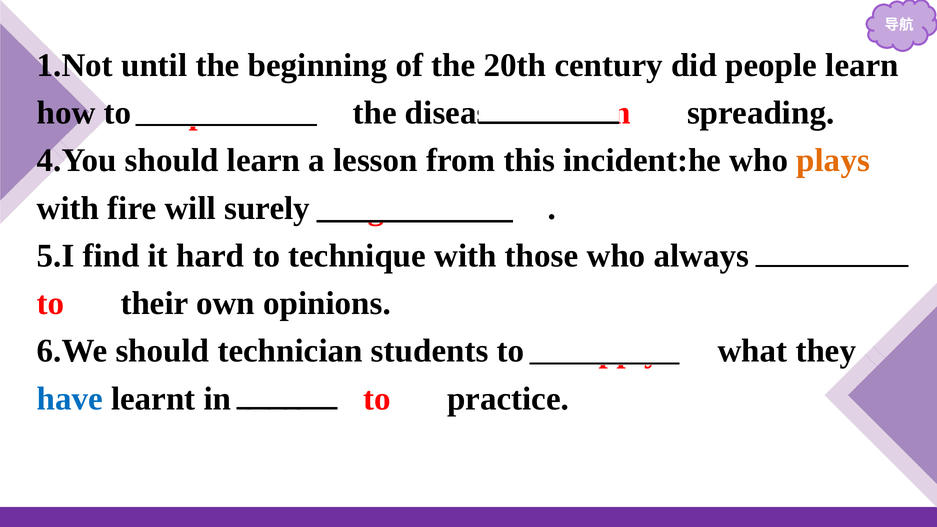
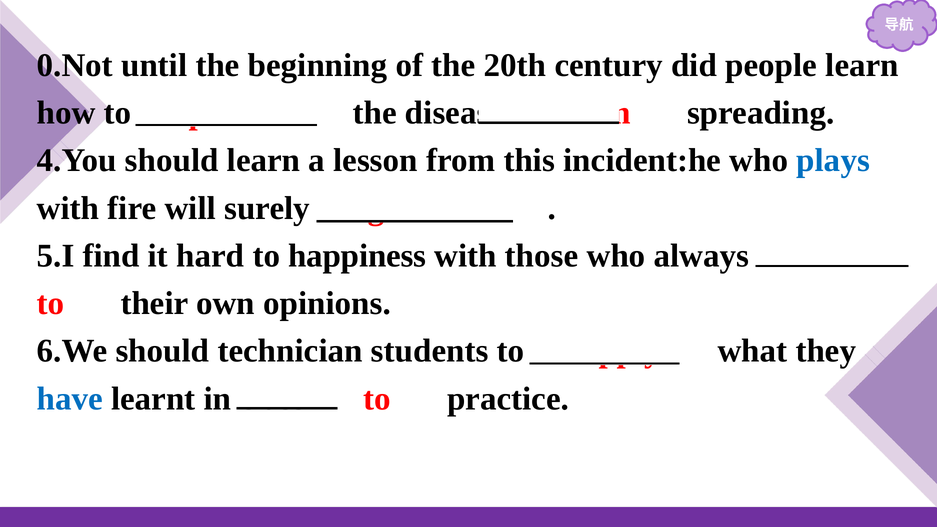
1.Not: 1.Not -> 0.Not
plays colour: orange -> blue
technique: technique -> happiness
